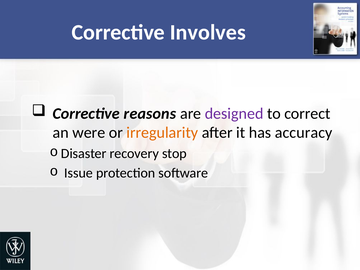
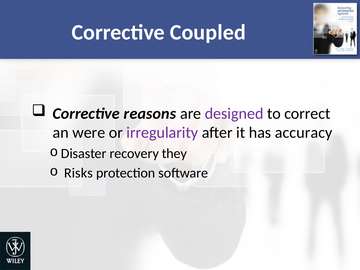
Involves: Involves -> Coupled
irregularity colour: orange -> purple
stop: stop -> they
Issue: Issue -> Risks
